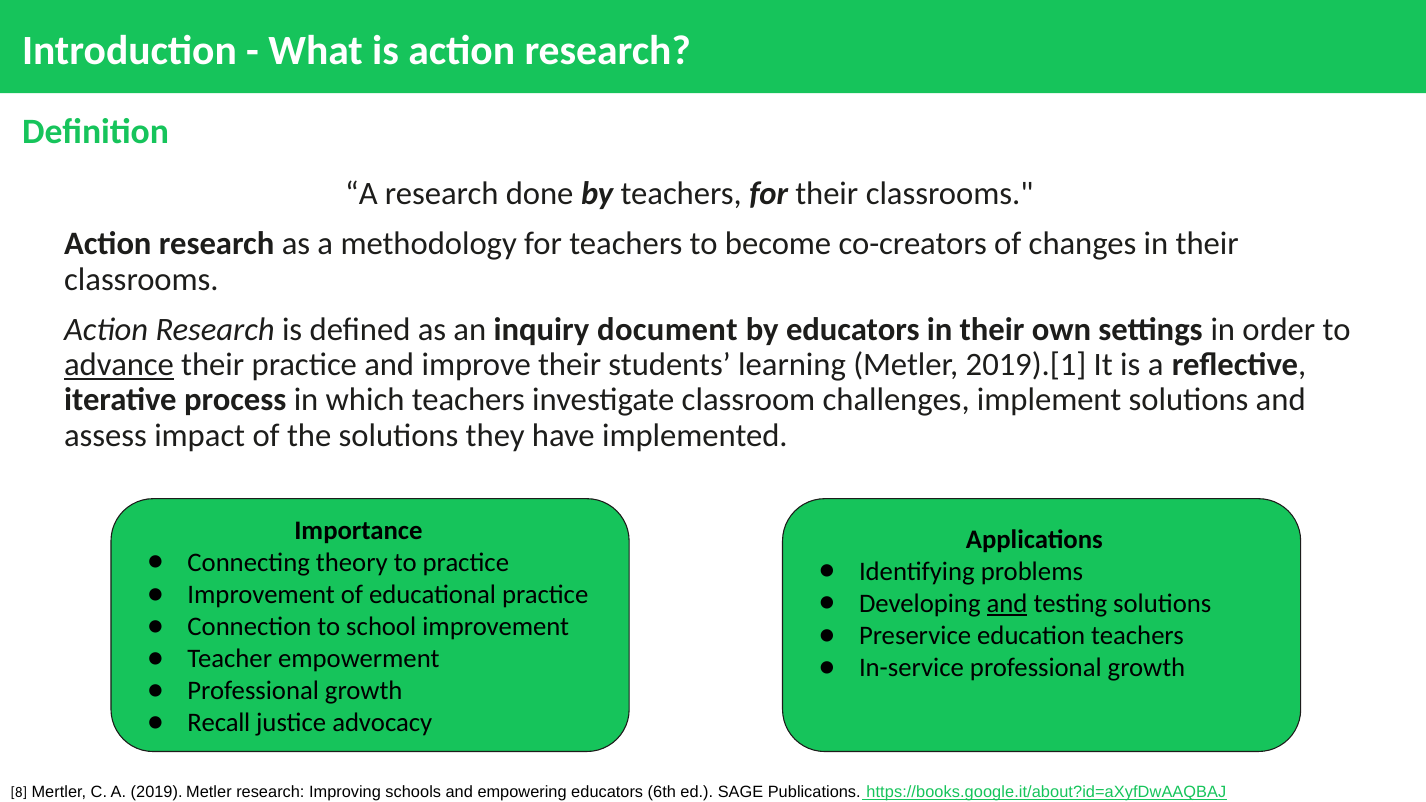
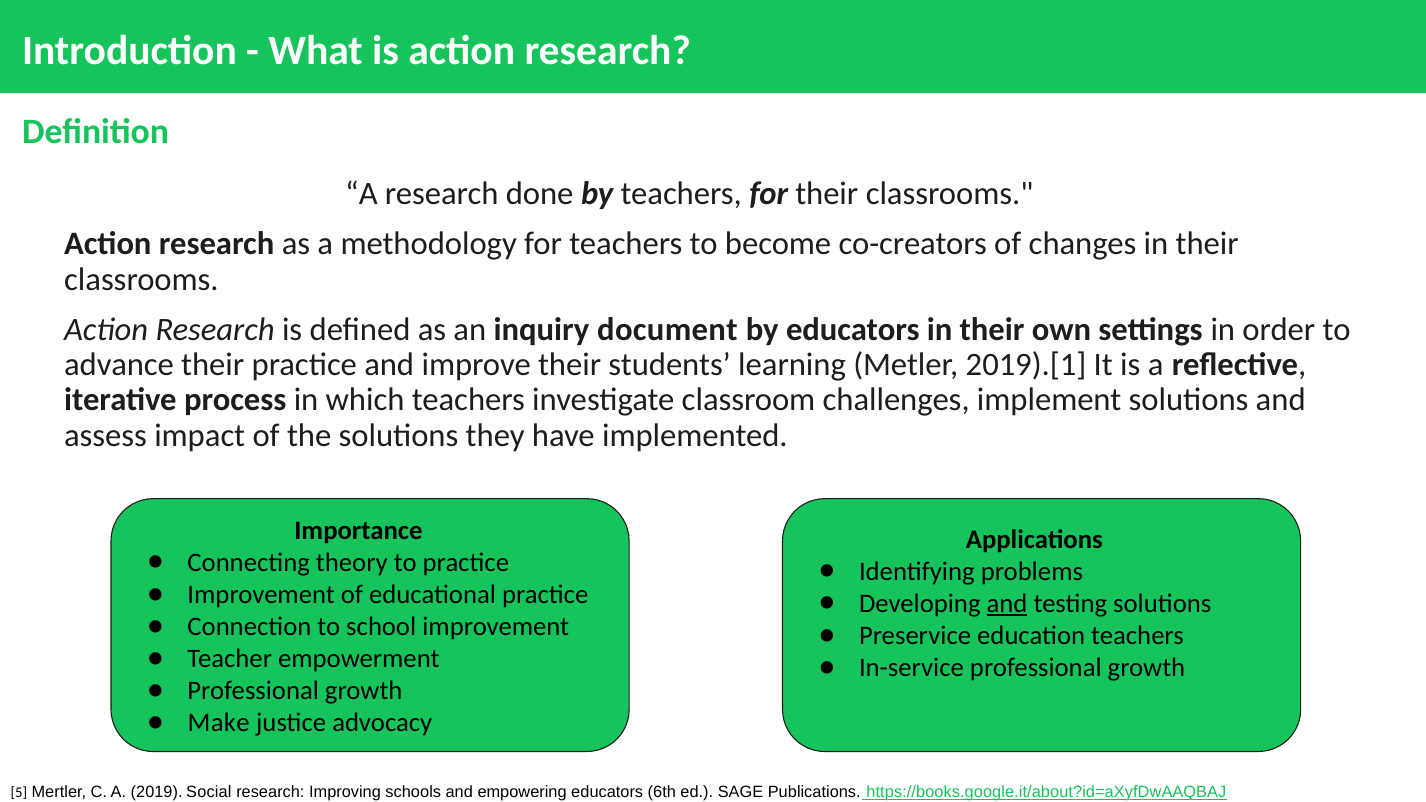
advance underline: present -> none
Recall: Recall -> Make
8: 8 -> 5
2019 Metler: Metler -> Social
